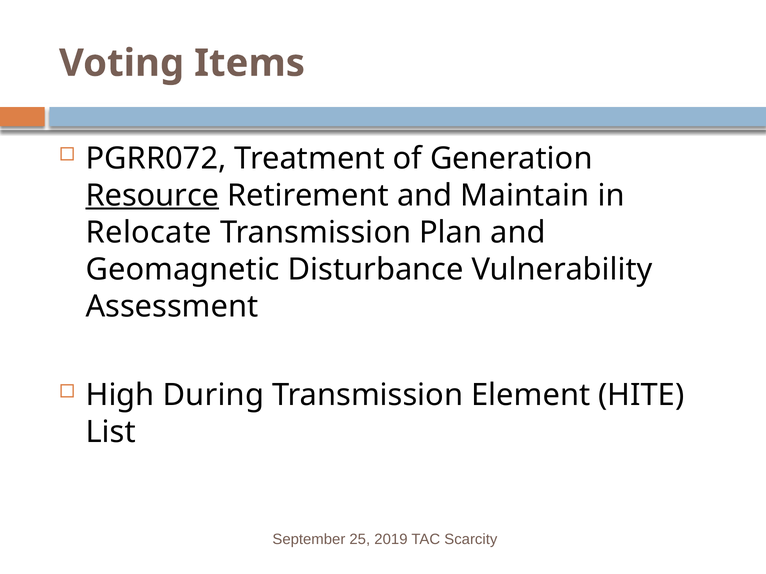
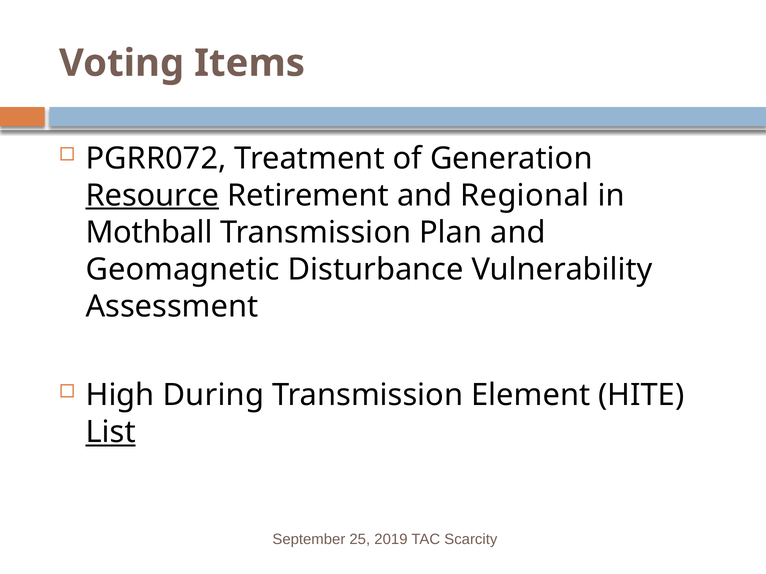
Maintain: Maintain -> Regional
Relocate: Relocate -> Mothball
List underline: none -> present
